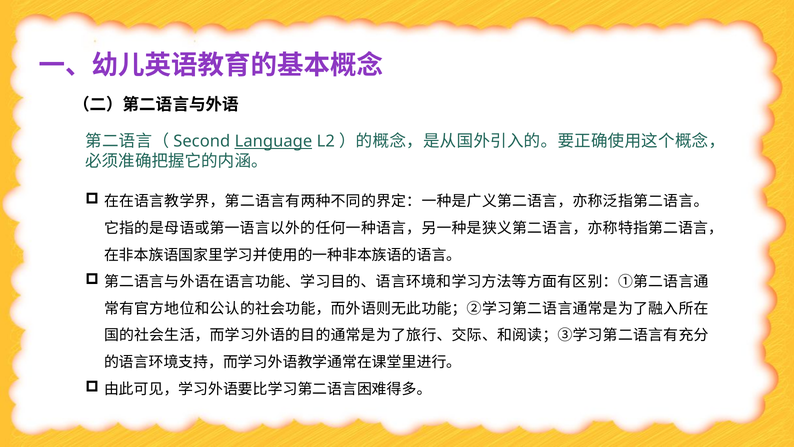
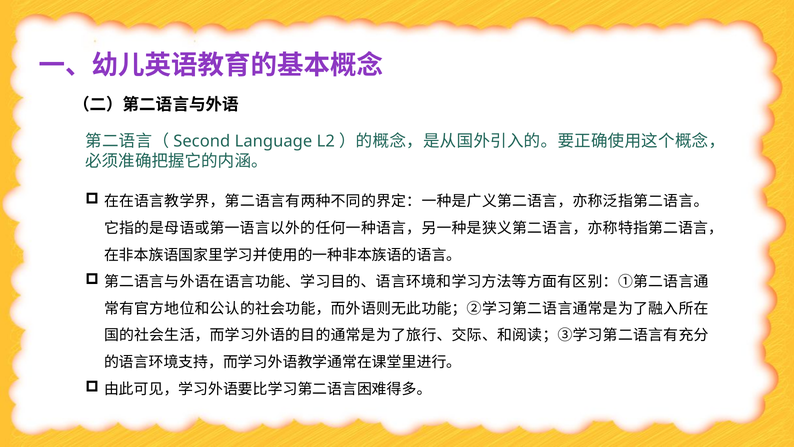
Language underline: present -> none
